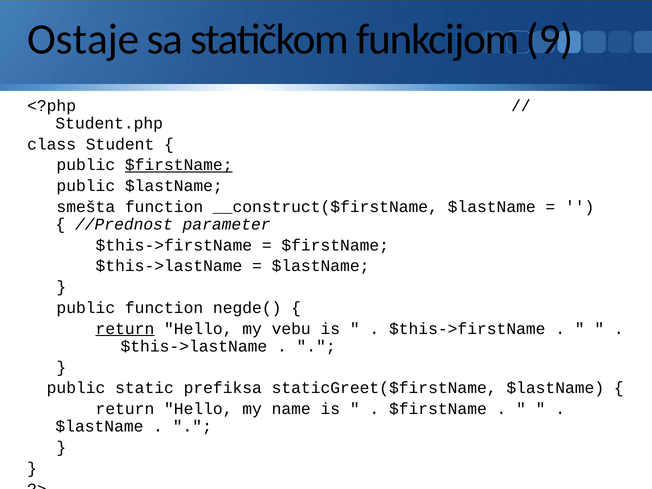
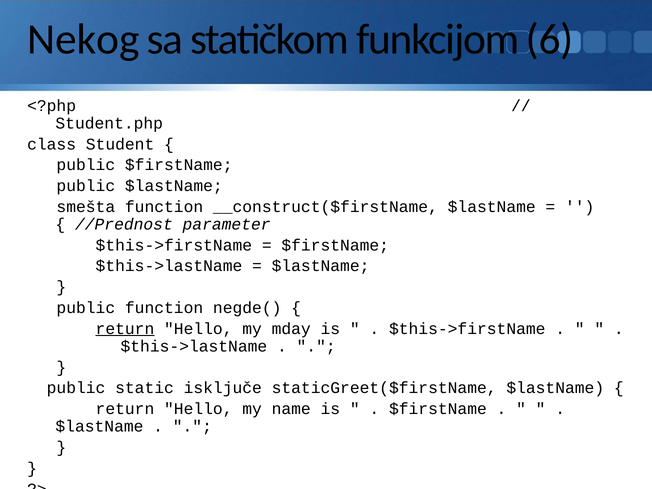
Ostaje: Ostaje -> Nekog
9: 9 -> 6
$firstName at (179, 165) underline: present -> none
vebu: vebu -> mday
prefiksa: prefiksa -> isključe
